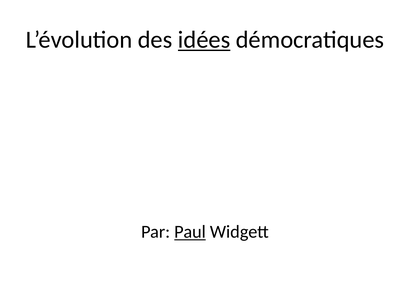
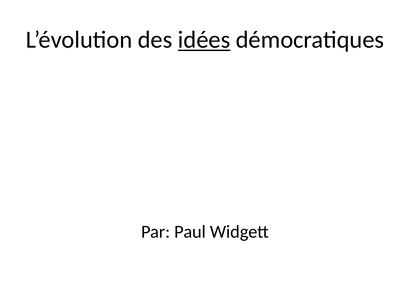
Paul underline: present -> none
